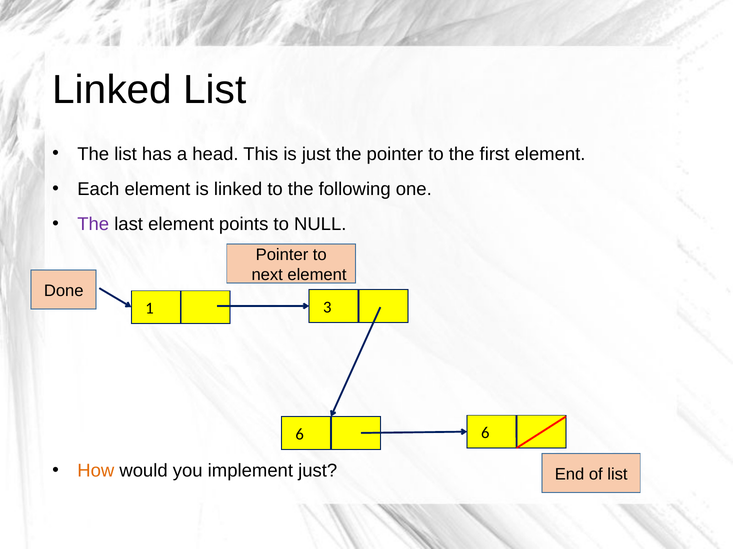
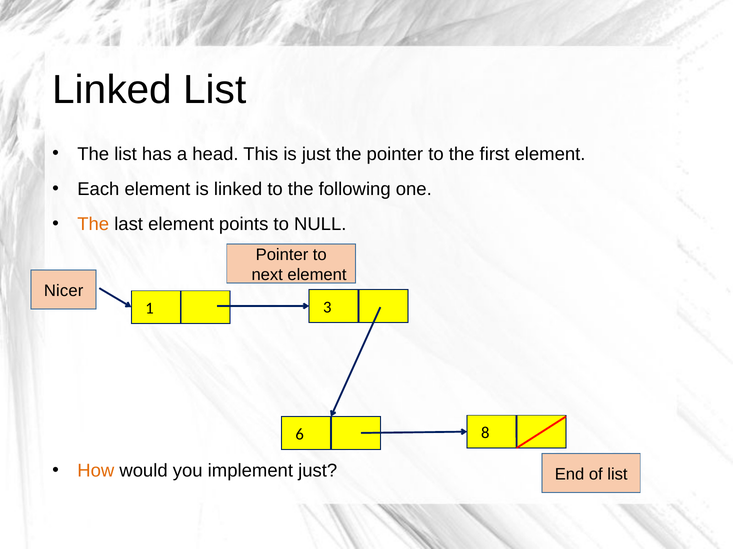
The at (93, 225) colour: purple -> orange
Done: Done -> Nicer
6 6: 6 -> 8
